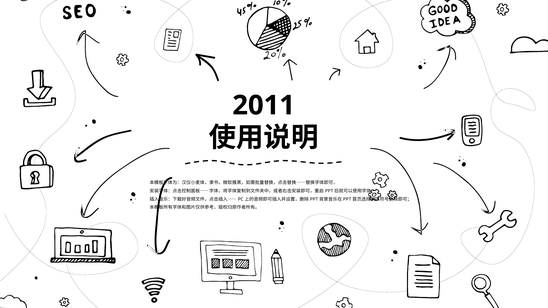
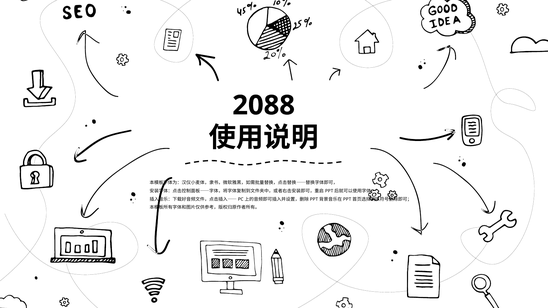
2011: 2011 -> 2088
